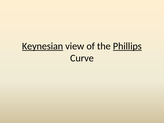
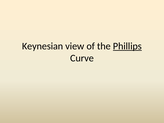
Keynesian underline: present -> none
